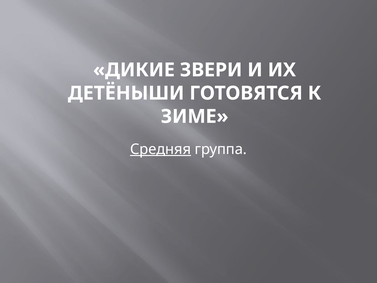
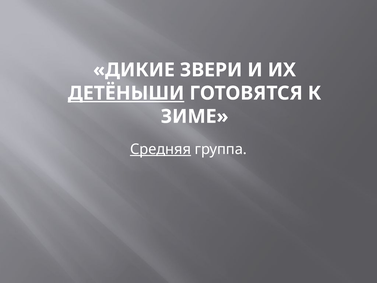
ДЕТЁНЫШИ underline: none -> present
